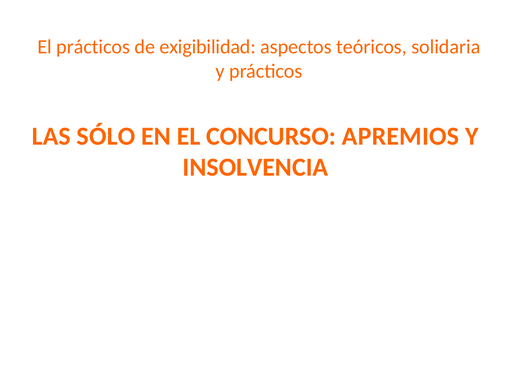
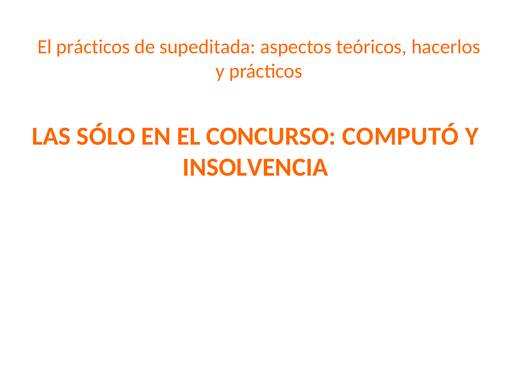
exigibilidad: exigibilidad -> supeditada
solidaria: solidaria -> hacerlos
APREMIOS: APREMIOS -> COMPUTÓ
